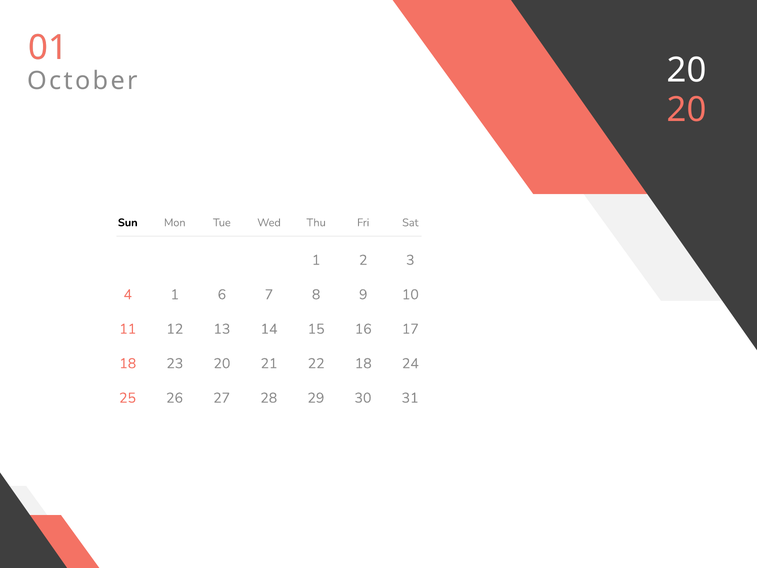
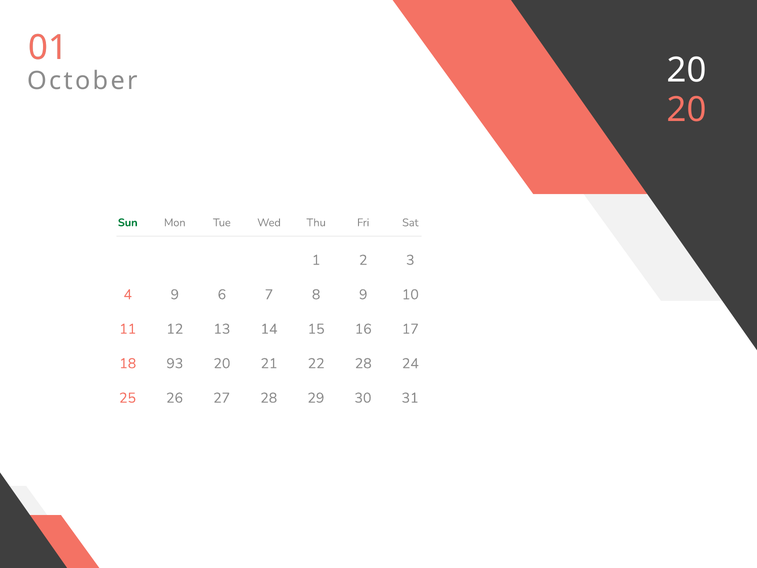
Sun colour: black -> green
4 1: 1 -> 9
23: 23 -> 93
22 18: 18 -> 28
